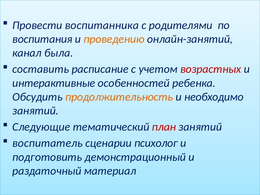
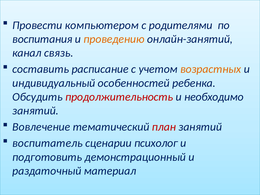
воспитанника: воспитанника -> компьютером
была: была -> связь
возрастных colour: red -> orange
интерактивные: интерактивные -> индивидуальный
продолжительность colour: orange -> red
Следующие: Следующие -> Вовлечение
